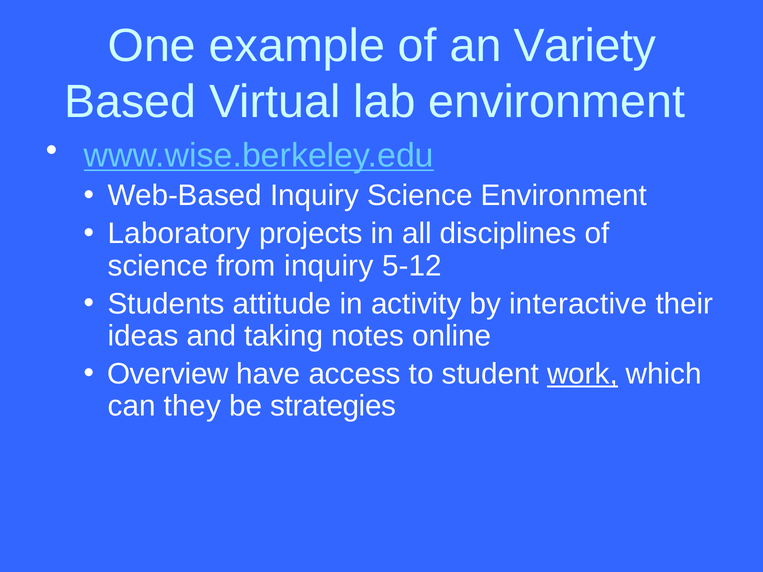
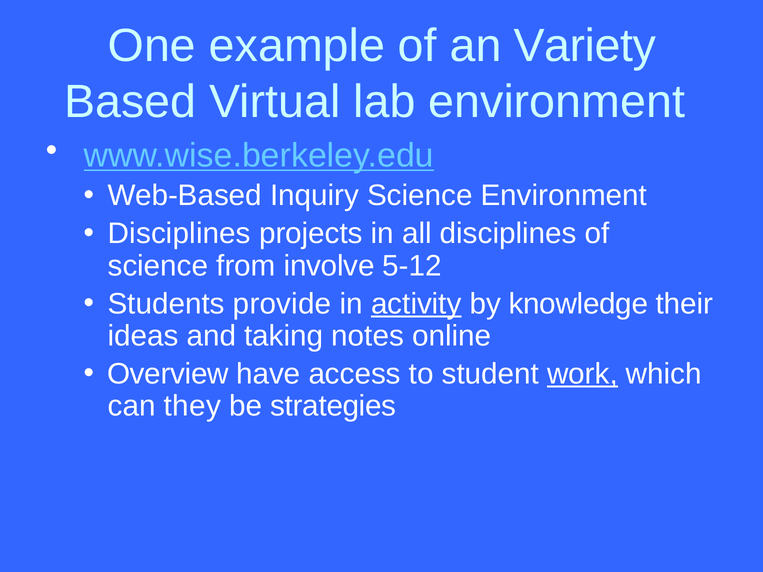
Laboratory at (179, 234): Laboratory -> Disciplines
from inquiry: inquiry -> involve
attitude: attitude -> provide
activity underline: none -> present
interactive: interactive -> knowledge
